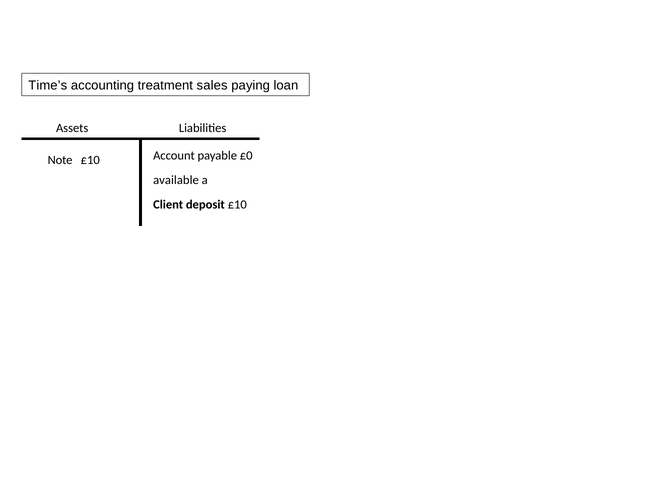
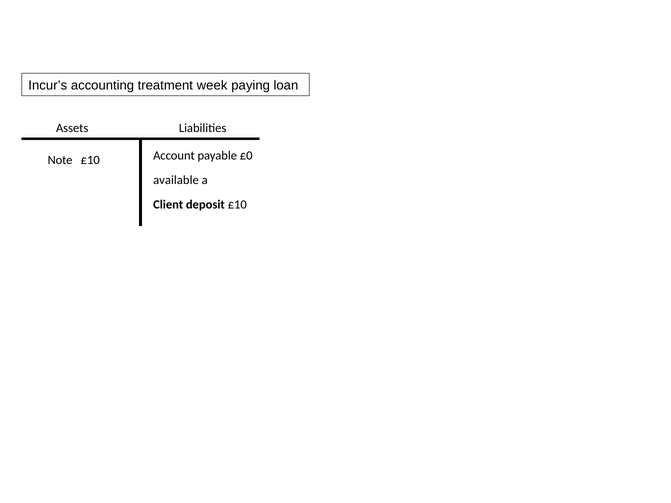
Time’s: Time’s -> Incur’s
sales: sales -> week
